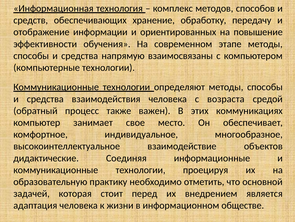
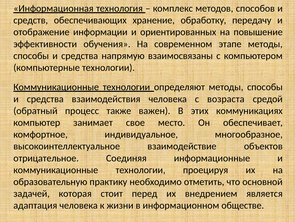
дидактические: дидактические -> отрицательное
